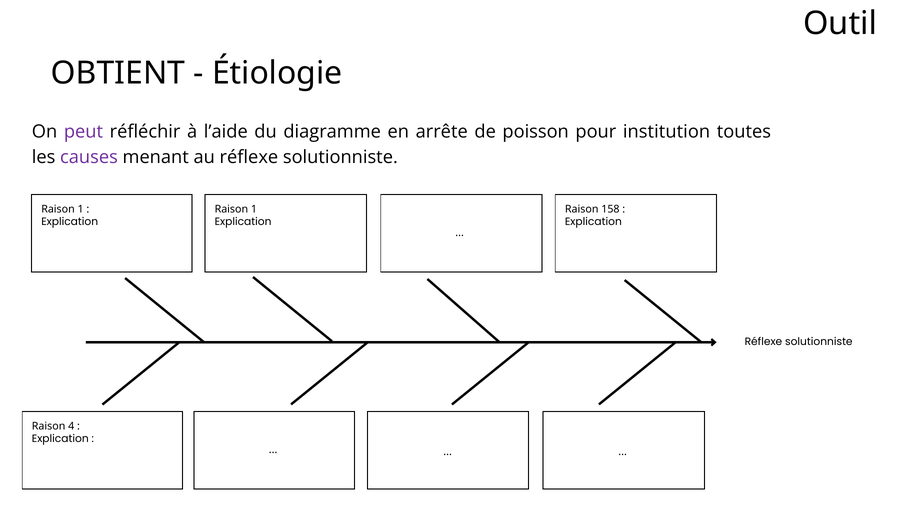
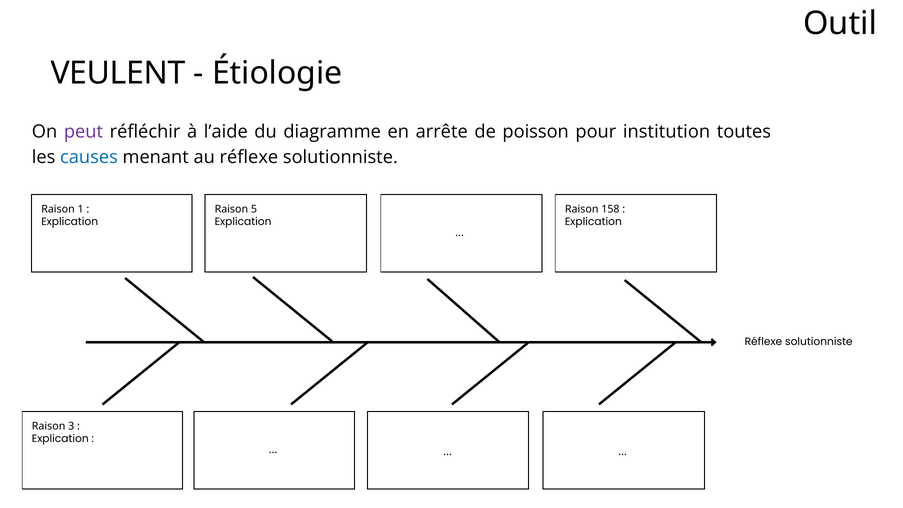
OBTIENT: OBTIENT -> VEULENT
causes colour: purple -> blue
1 at (254, 209): 1 -> 5
4: 4 -> 3
